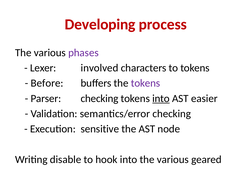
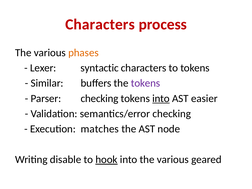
Developing at (100, 24): Developing -> Characters
phases colour: purple -> orange
involved: involved -> syntactic
Before: Before -> Similar
sensitive: sensitive -> matches
hook underline: none -> present
